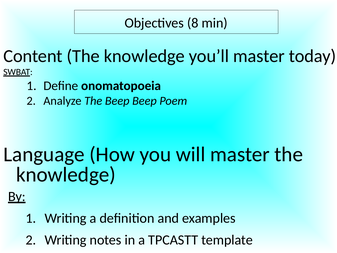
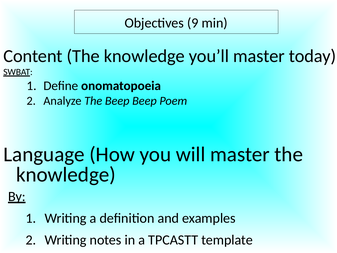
8: 8 -> 9
